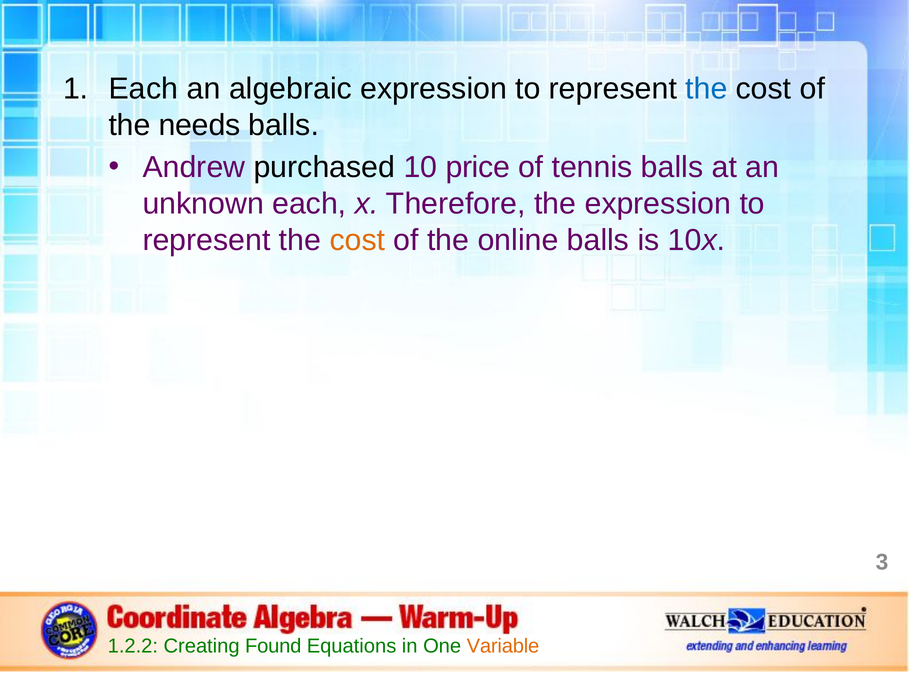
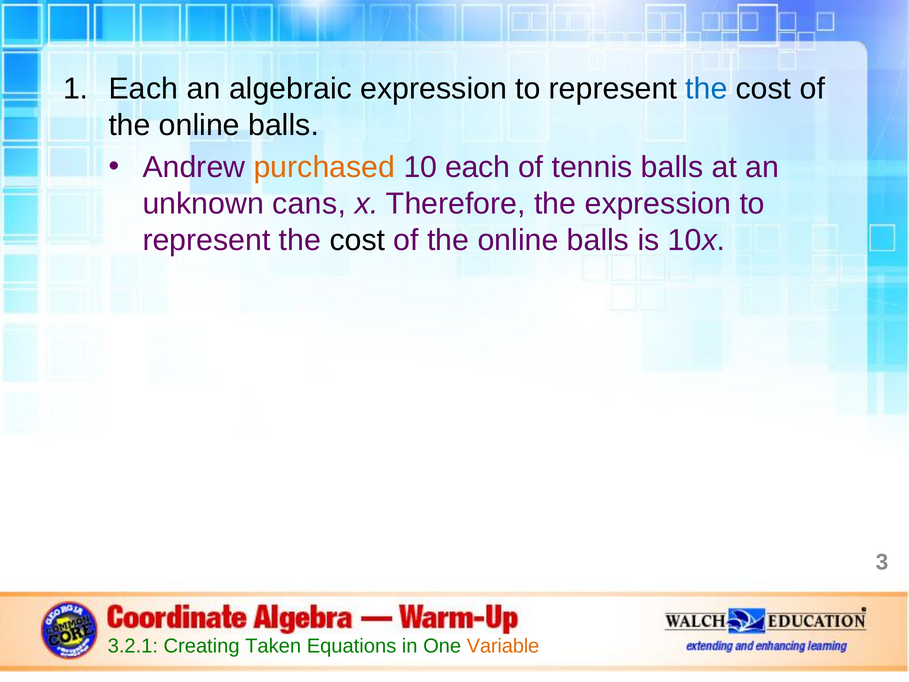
needs at (200, 125): needs -> online
purchased colour: black -> orange
10 price: price -> each
unknown each: each -> cans
cost at (357, 240) colour: orange -> black
1.2.2: 1.2.2 -> 3.2.1
Found: Found -> Taken
